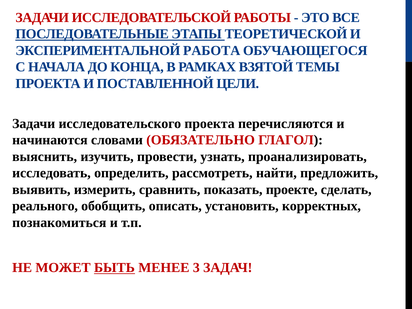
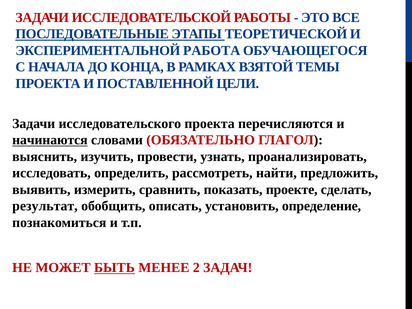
начинаются underline: none -> present
реального: реального -> результат
корректных: корректных -> определение
3: 3 -> 2
